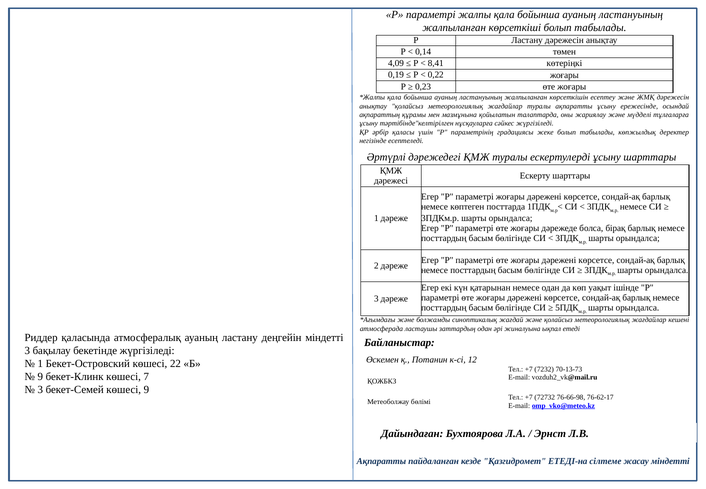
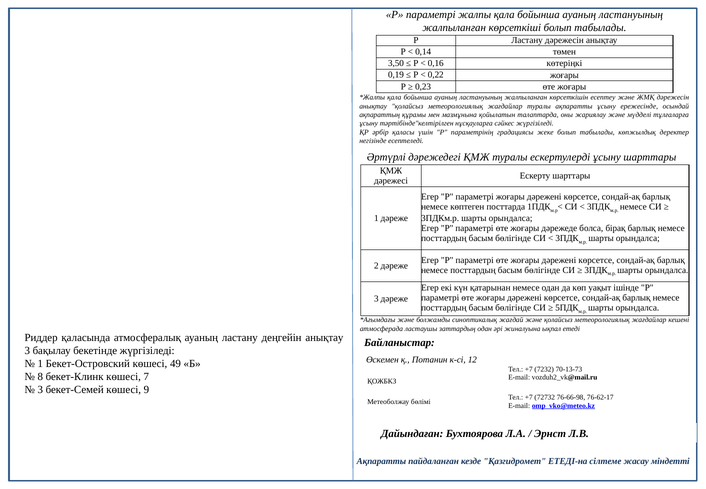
4,09: 4,09 -> 3,50
8,41: 8,41 -> 0,16
деңгейін міндетті: міндетті -> анықтау
22: 22 -> 49
9 at (40, 376): 9 -> 8
